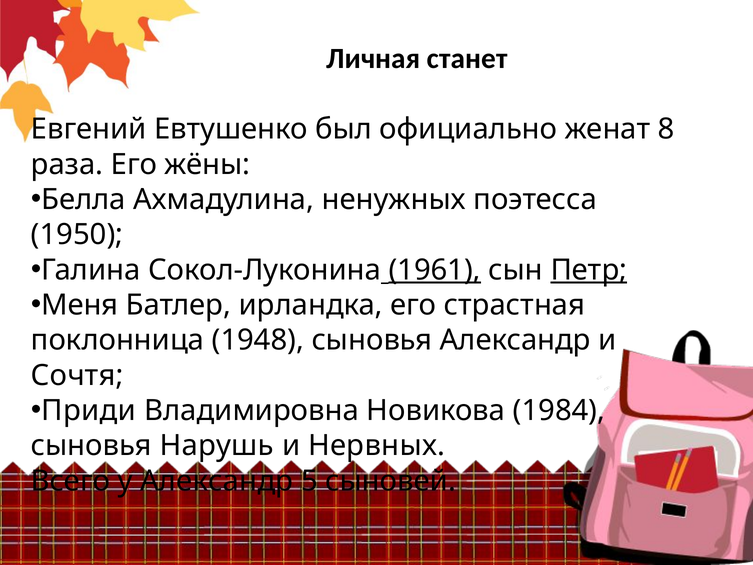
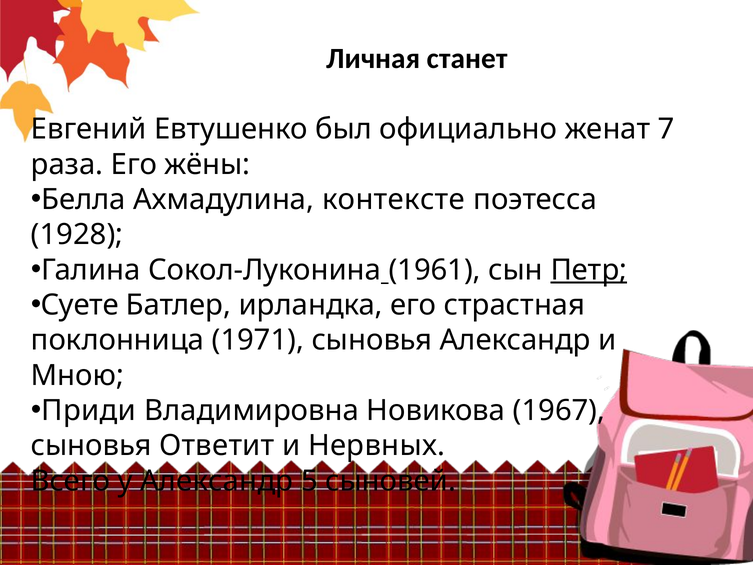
8: 8 -> 7
ненужных: ненужных -> контексте
1950: 1950 -> 1928
1961 underline: present -> none
Меня: Меня -> Суете
1948: 1948 -> 1971
Сочтя: Сочтя -> Мною
1984: 1984 -> 1967
Нарушь: Нарушь -> Ответит
